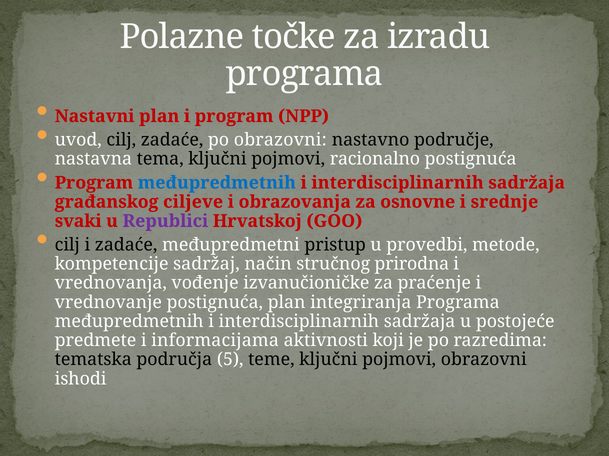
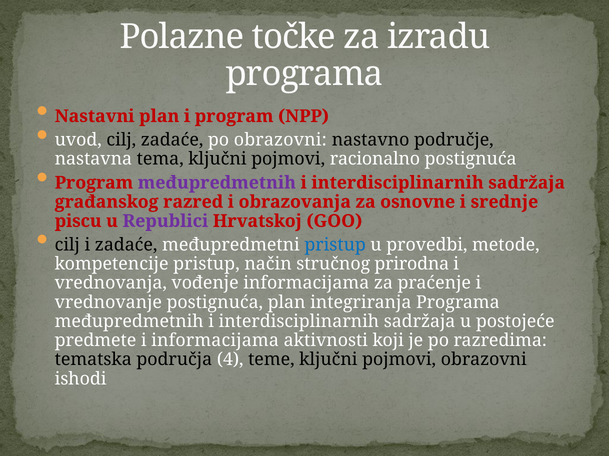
međupredmetnih at (217, 183) colour: blue -> purple
ciljeve: ciljeve -> razred
svaki: svaki -> piscu
pristup at (335, 245) colour: black -> blue
kompetencije sadržaj: sadržaj -> pristup
vođenje izvanučioničke: izvanučioničke -> informacijama
5: 5 -> 4
